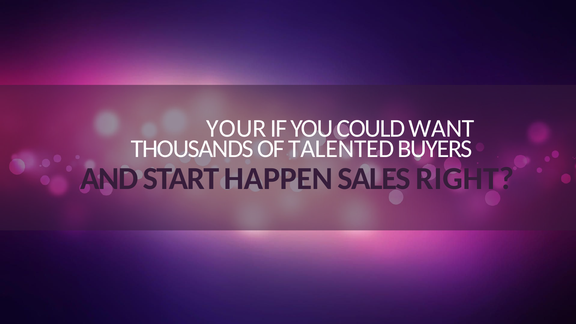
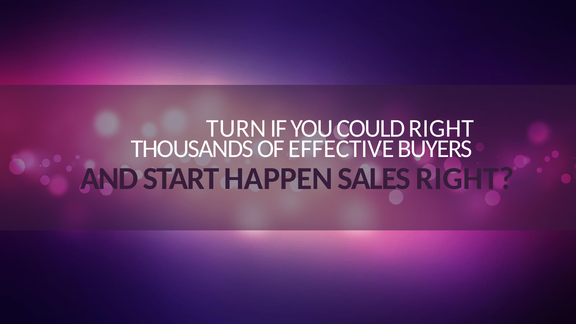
YOUR: YOUR -> TURN
COULD WANT: WANT -> RIGHT
TALENTED: TALENTED -> EFFECTIVE
